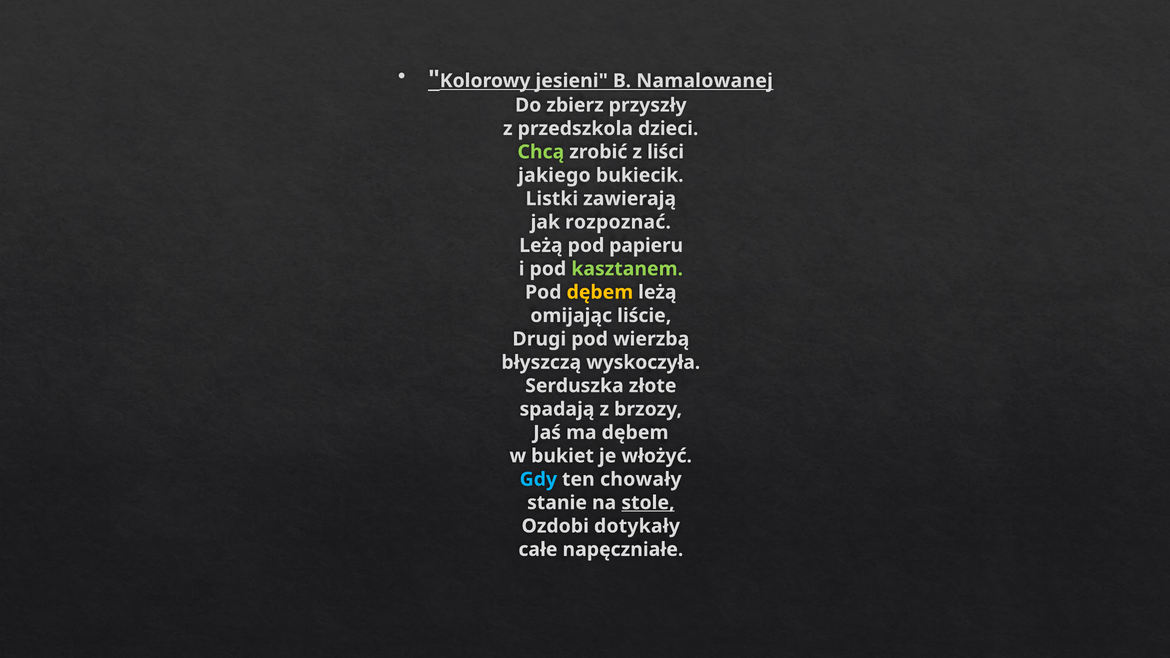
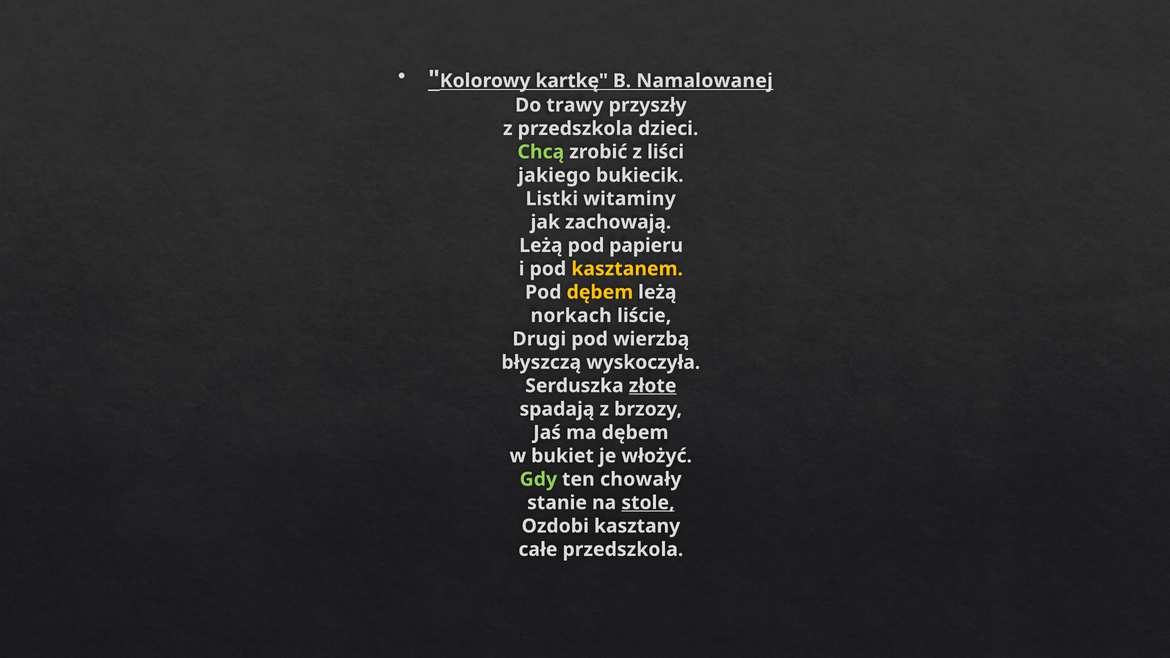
jesieni: jesieni -> kartkę
zbierz: zbierz -> trawy
zawierają: zawierają -> witaminy
rozpoznać: rozpoznać -> zachowają
kasztanem colour: light green -> yellow
omijając: omijając -> norkach
złote underline: none -> present
Gdy colour: light blue -> light green
dotykały: dotykały -> kasztany
całe napęczniałe: napęczniałe -> przedszkola
